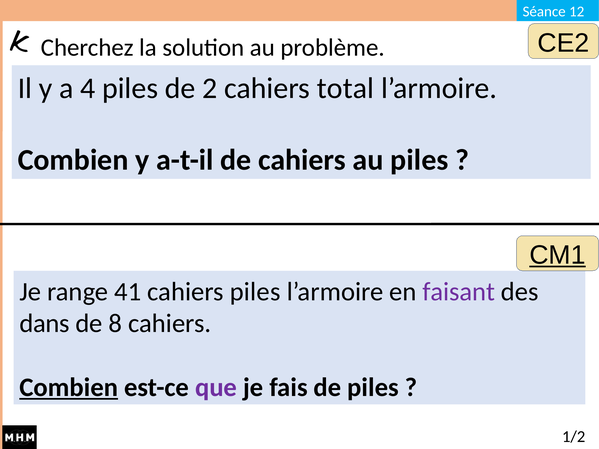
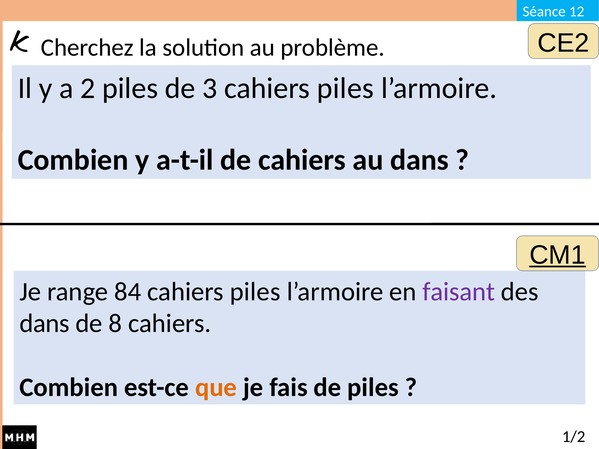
4: 4 -> 2
2: 2 -> 3
total at (345, 88): total -> piles
au piles: piles -> dans
41: 41 -> 84
Combien at (69, 388) underline: present -> none
que colour: purple -> orange
